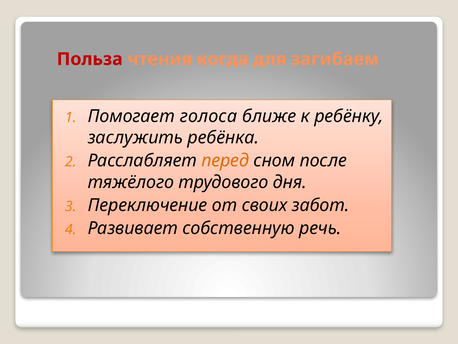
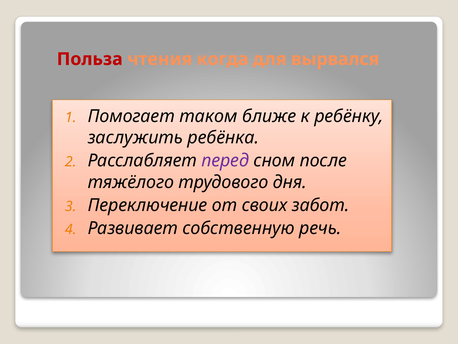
загибаем: загибаем -> вырвался
голоса: голоса -> таком
перед colour: orange -> purple
